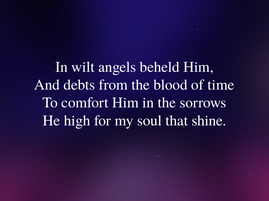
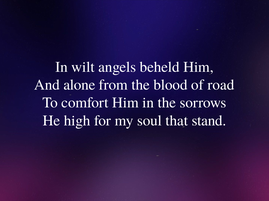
debts: debts -> alone
time: time -> road
shine: shine -> stand
